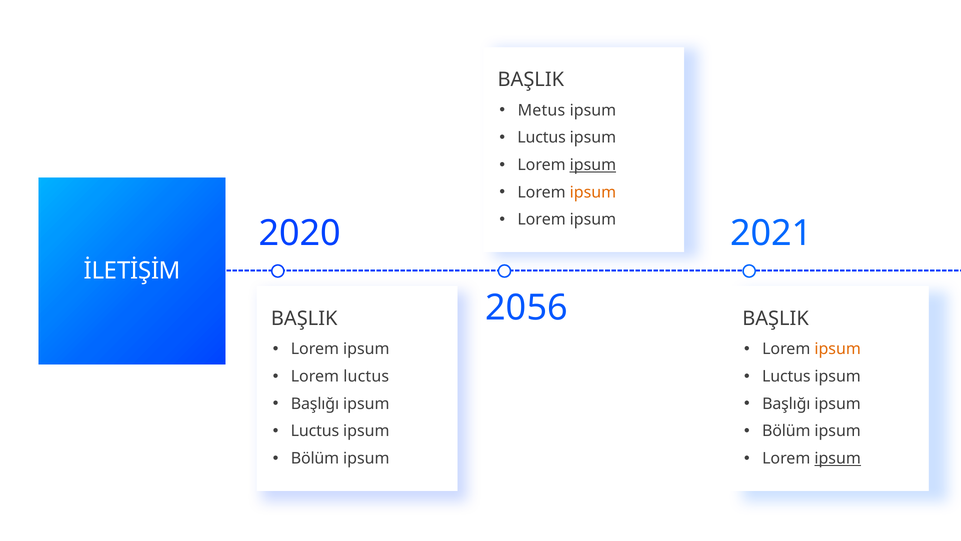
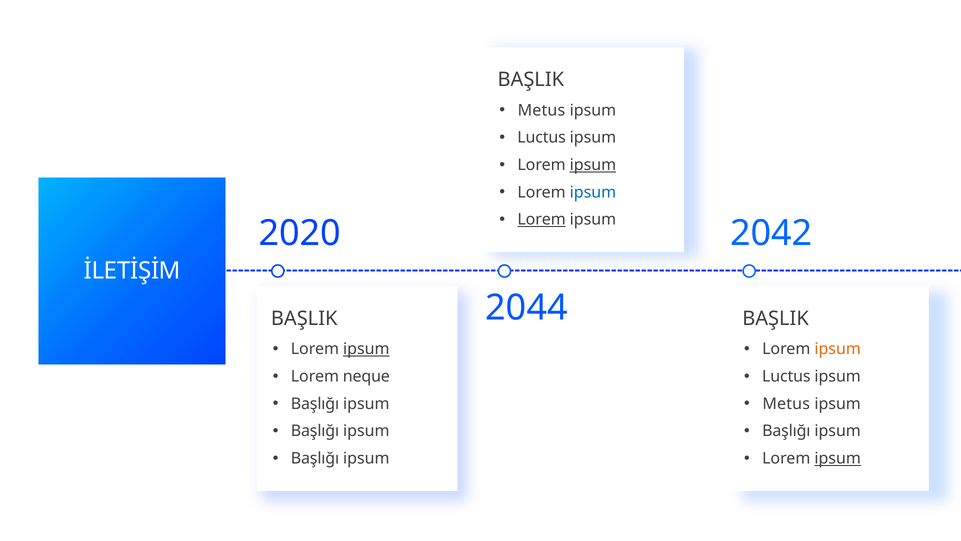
ipsum at (593, 192) colour: orange -> blue
Lorem at (542, 219) underline: none -> present
2021: 2021 -> 2042
2056: 2056 -> 2044
ipsum at (366, 349) underline: none -> present
Lorem luctus: luctus -> neque
Başlığı at (786, 403): Başlığı -> Metus
Luctus at (315, 431): Luctus -> Başlığı
Bölüm at (786, 431): Bölüm -> Başlığı
Bölüm at (315, 458): Bölüm -> Başlığı
